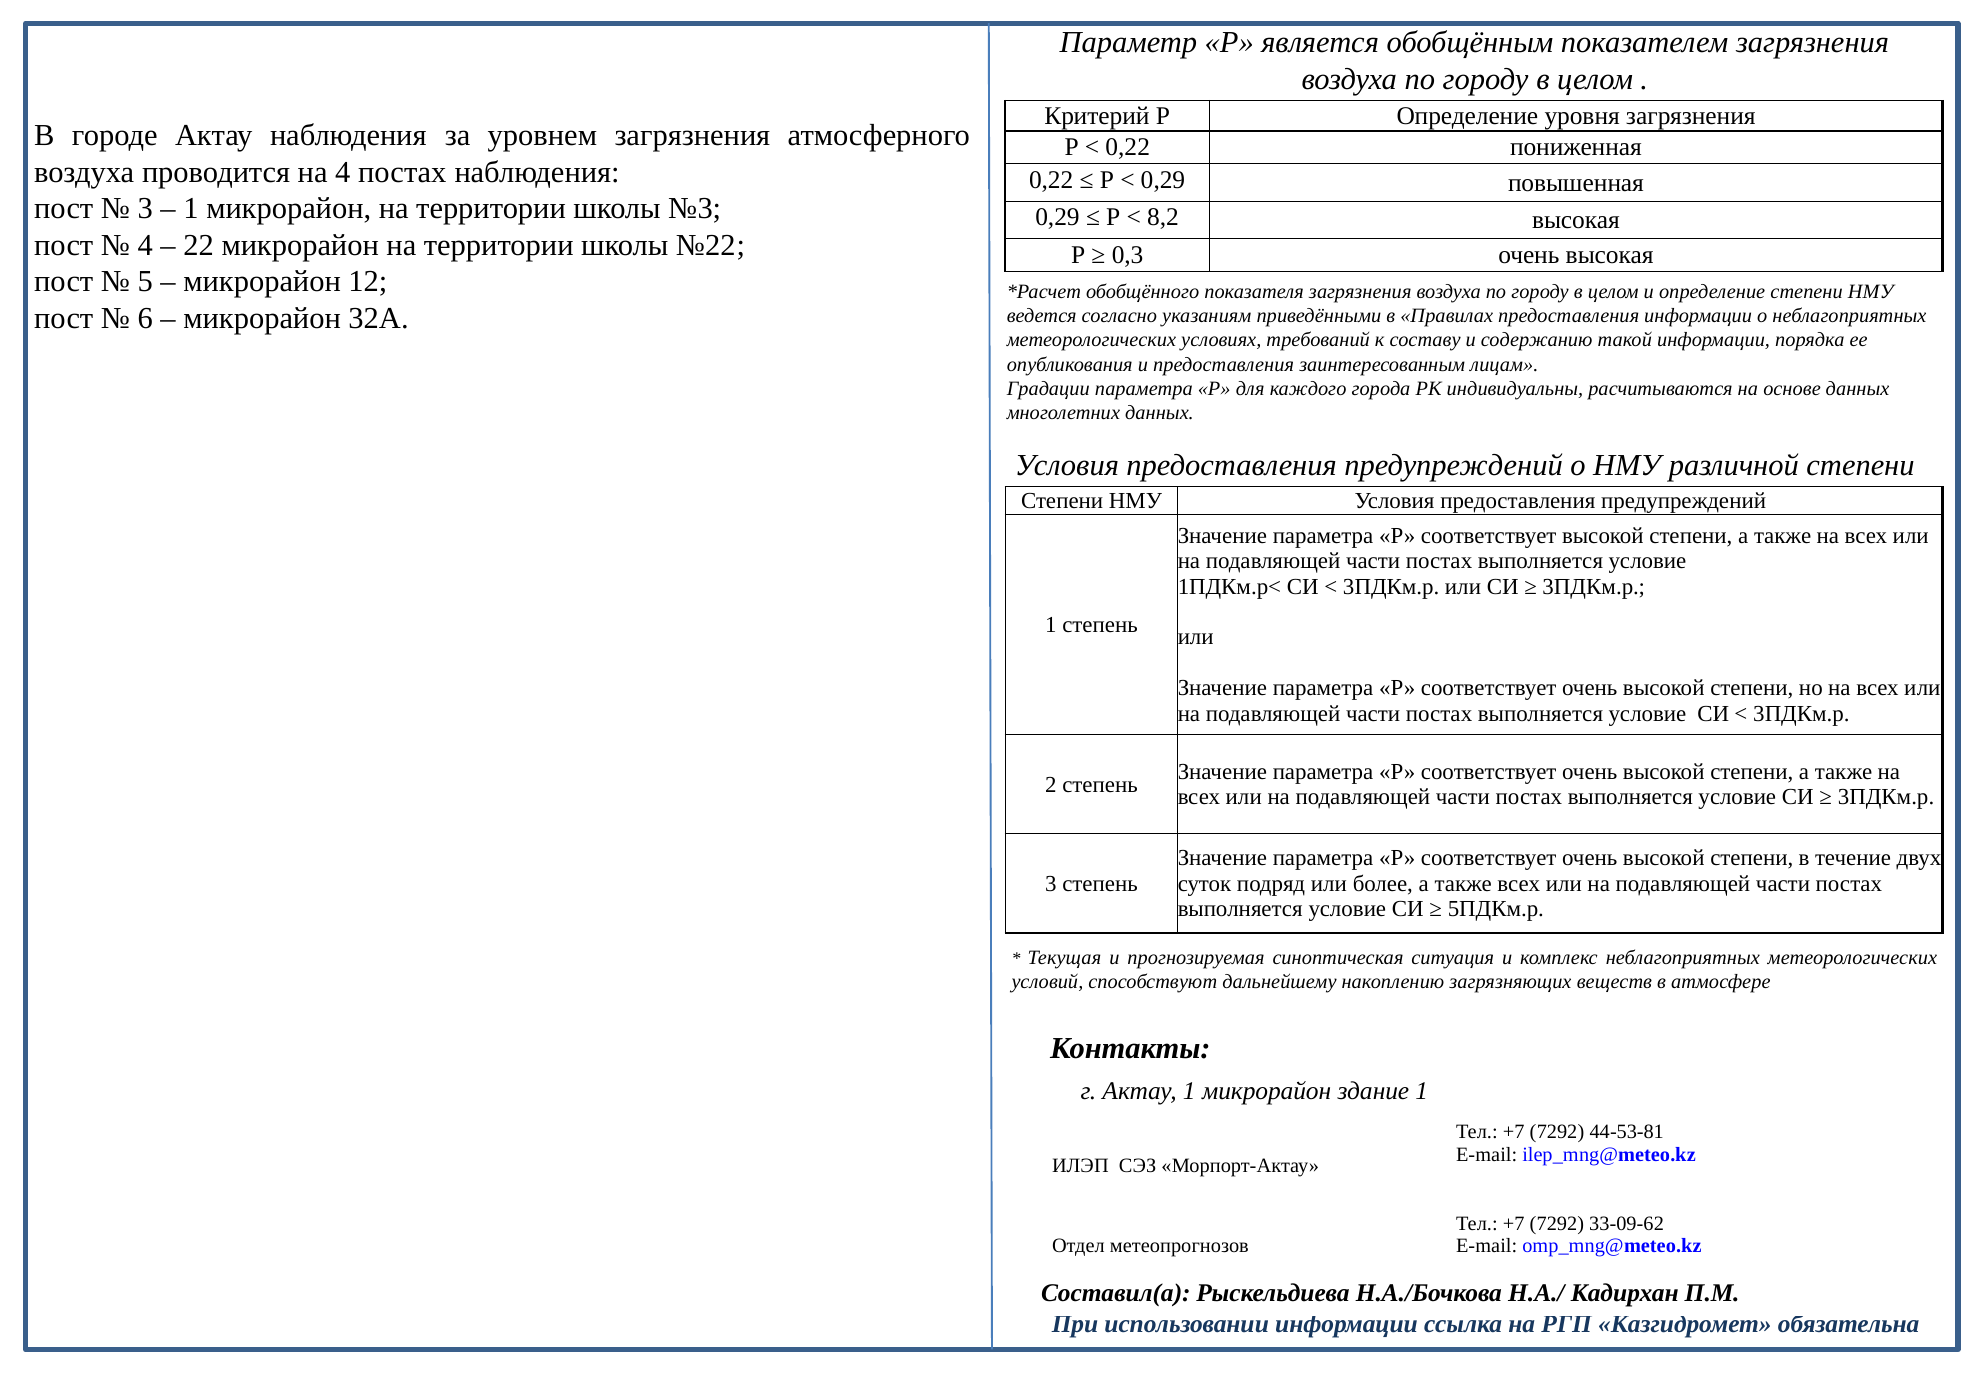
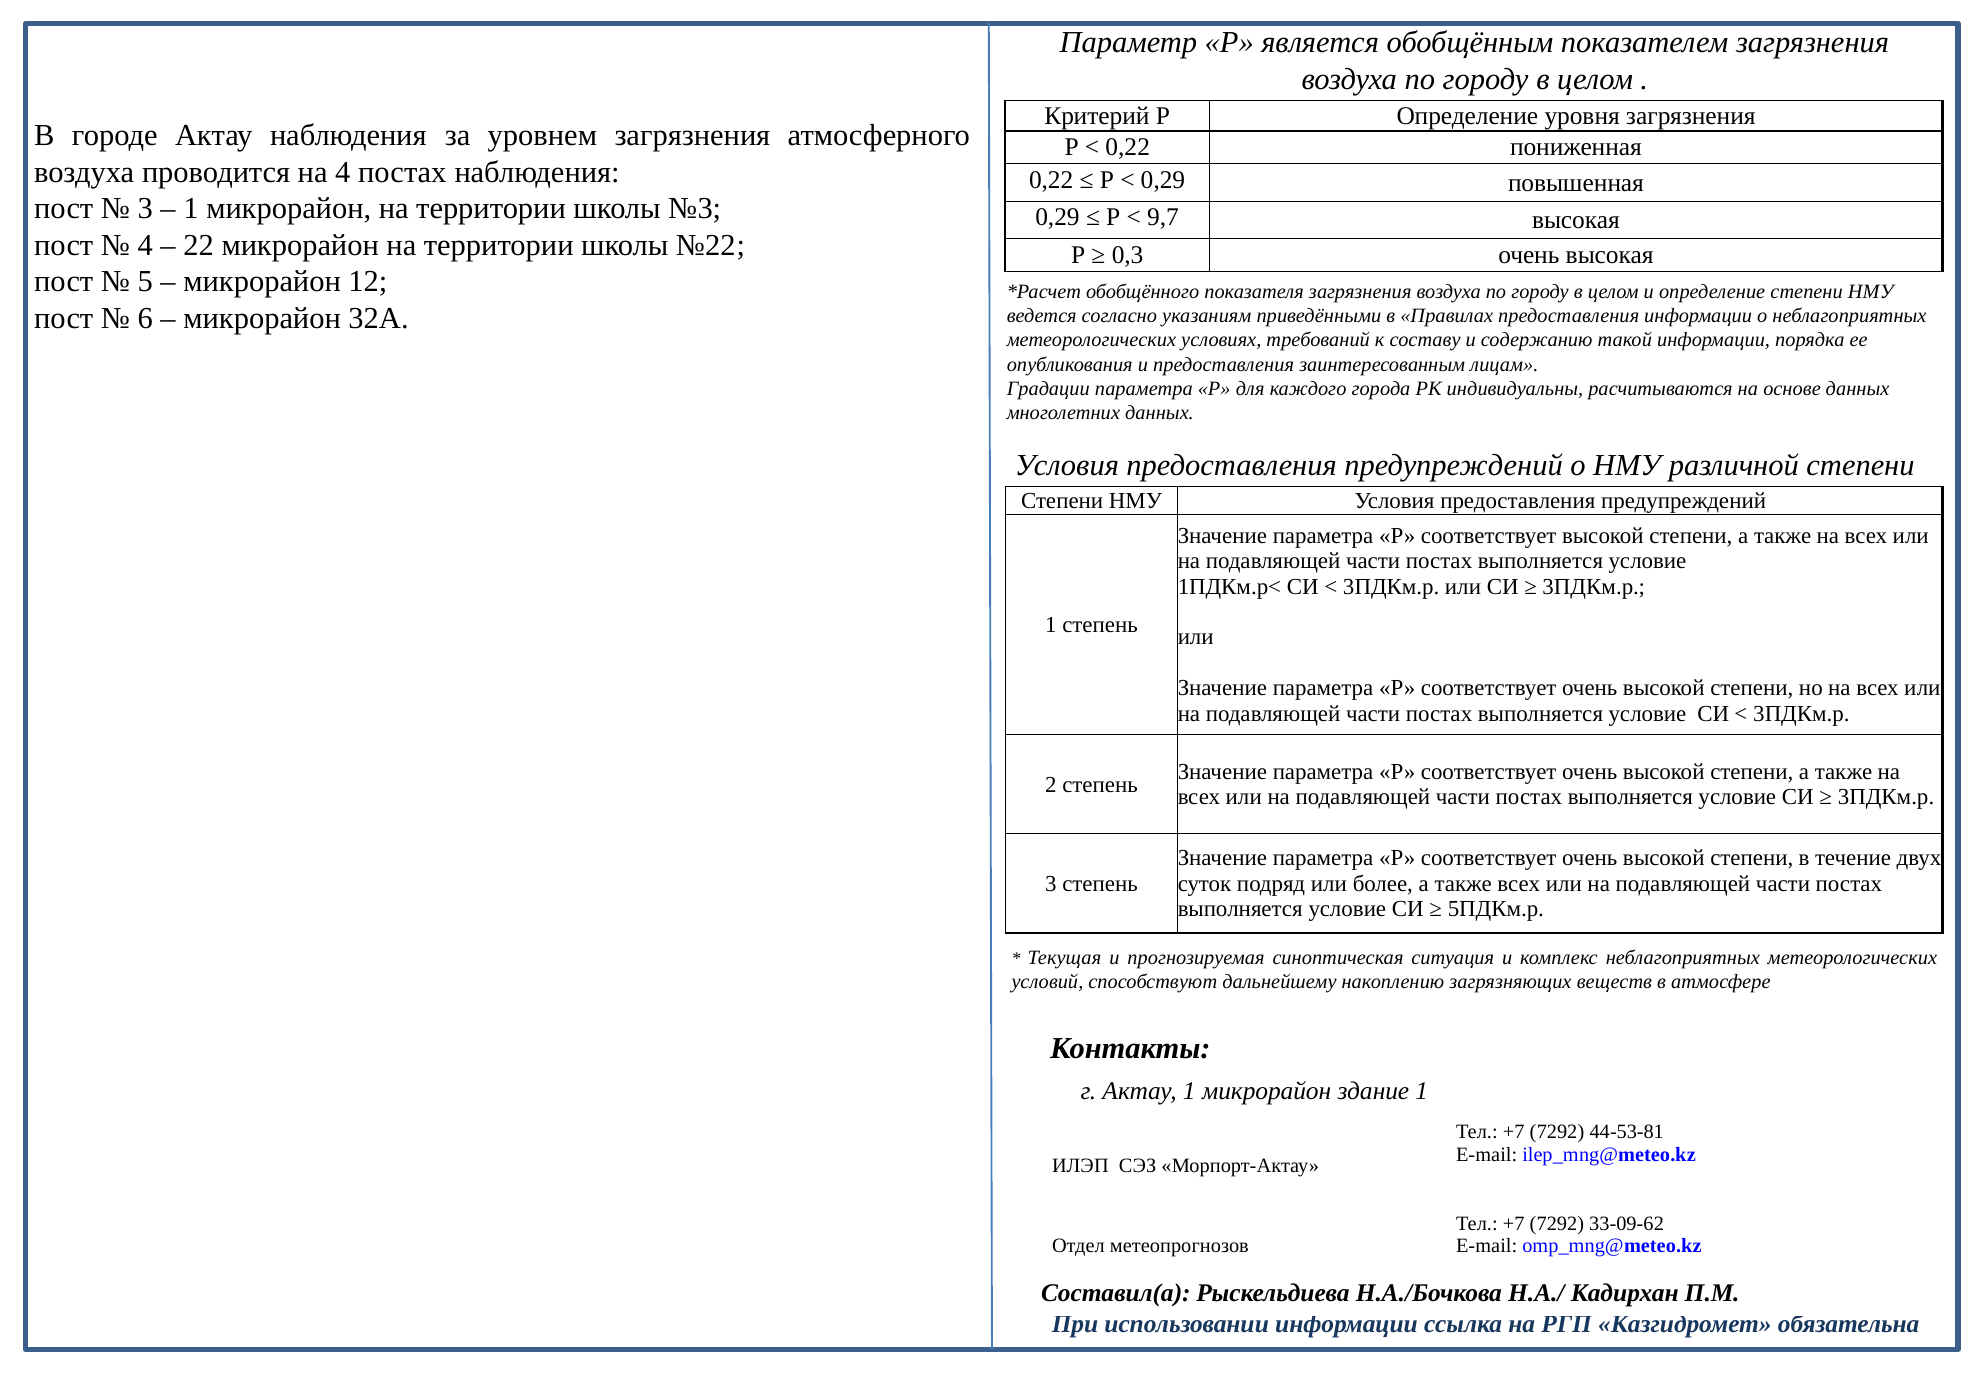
8,2: 8,2 -> 9,7
